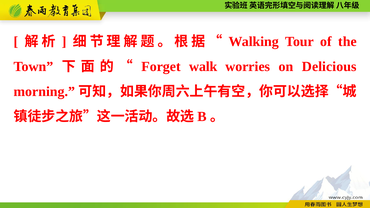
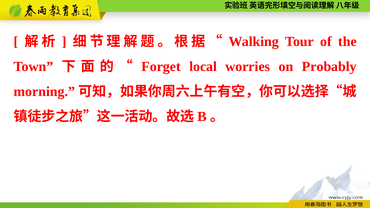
walk: walk -> local
Delicious: Delicious -> Probably
